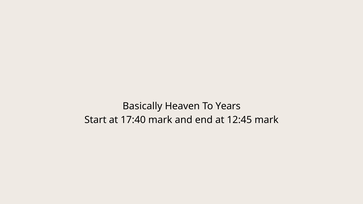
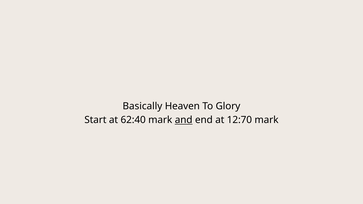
Years: Years -> Glory
17:40: 17:40 -> 62:40
and underline: none -> present
12:45: 12:45 -> 12:70
